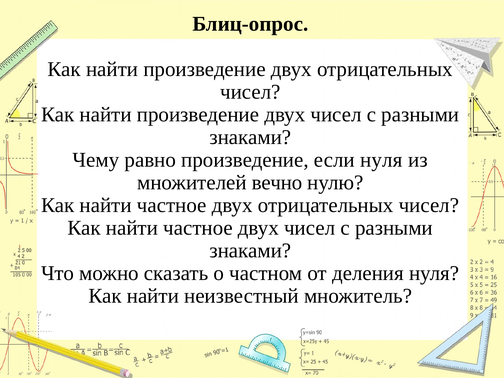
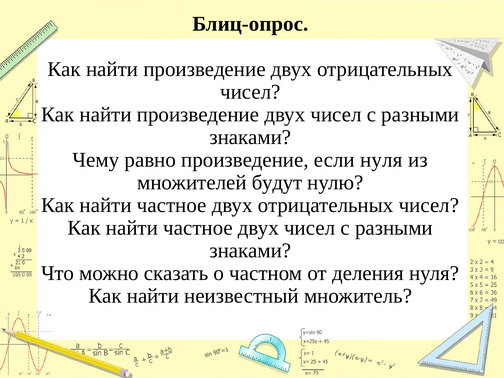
вечно: вечно -> будут
